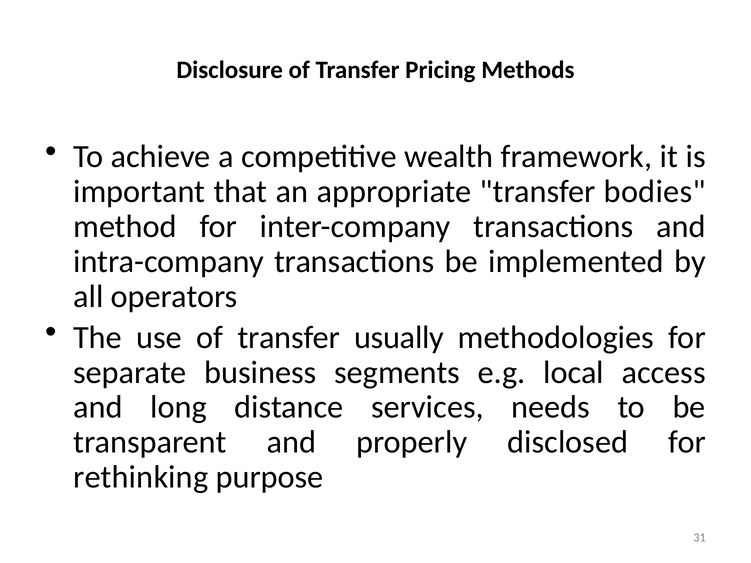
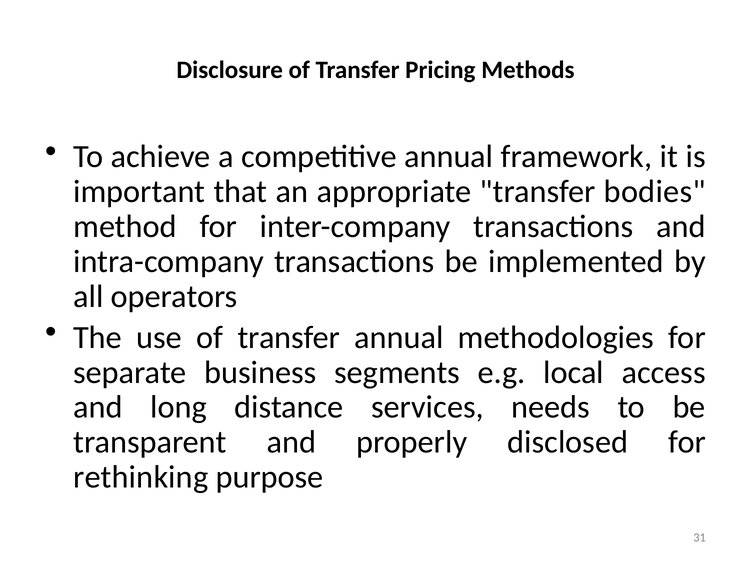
competitive wealth: wealth -> annual
transfer usually: usually -> annual
